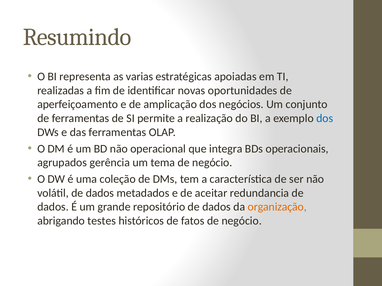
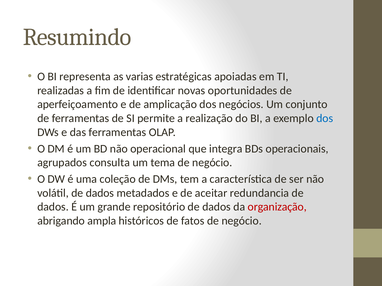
gerência: gerência -> consulta
organização colour: orange -> red
testes: testes -> ampla
